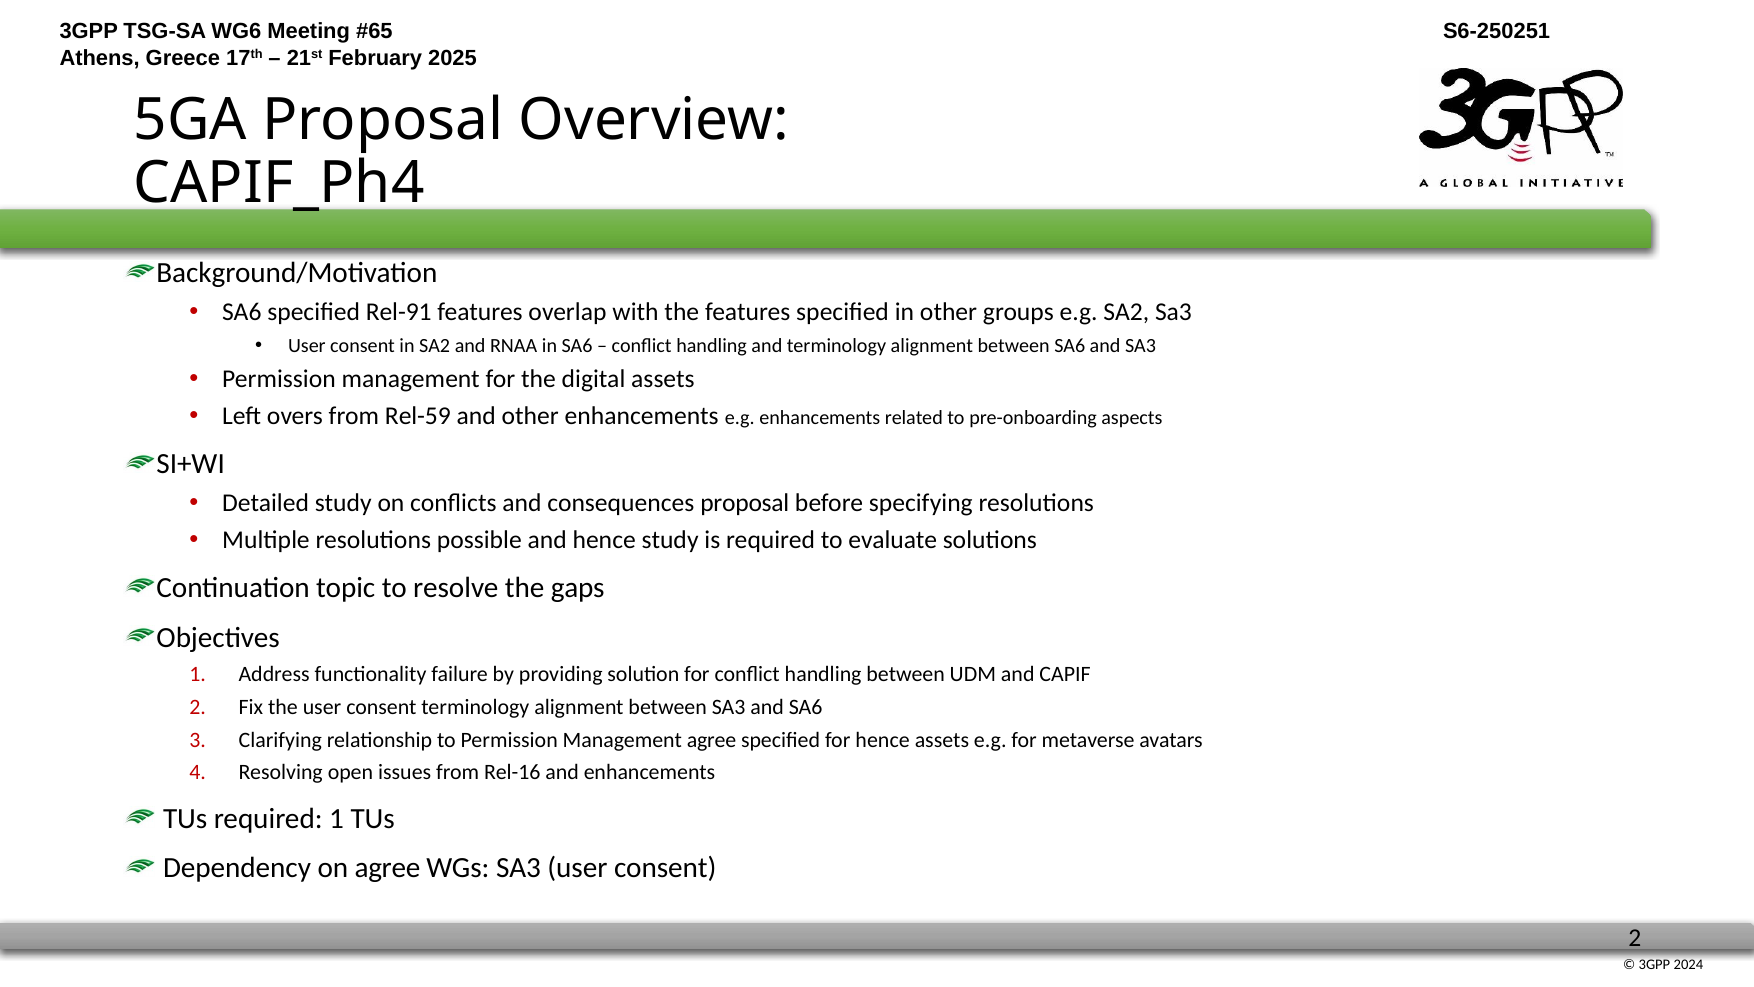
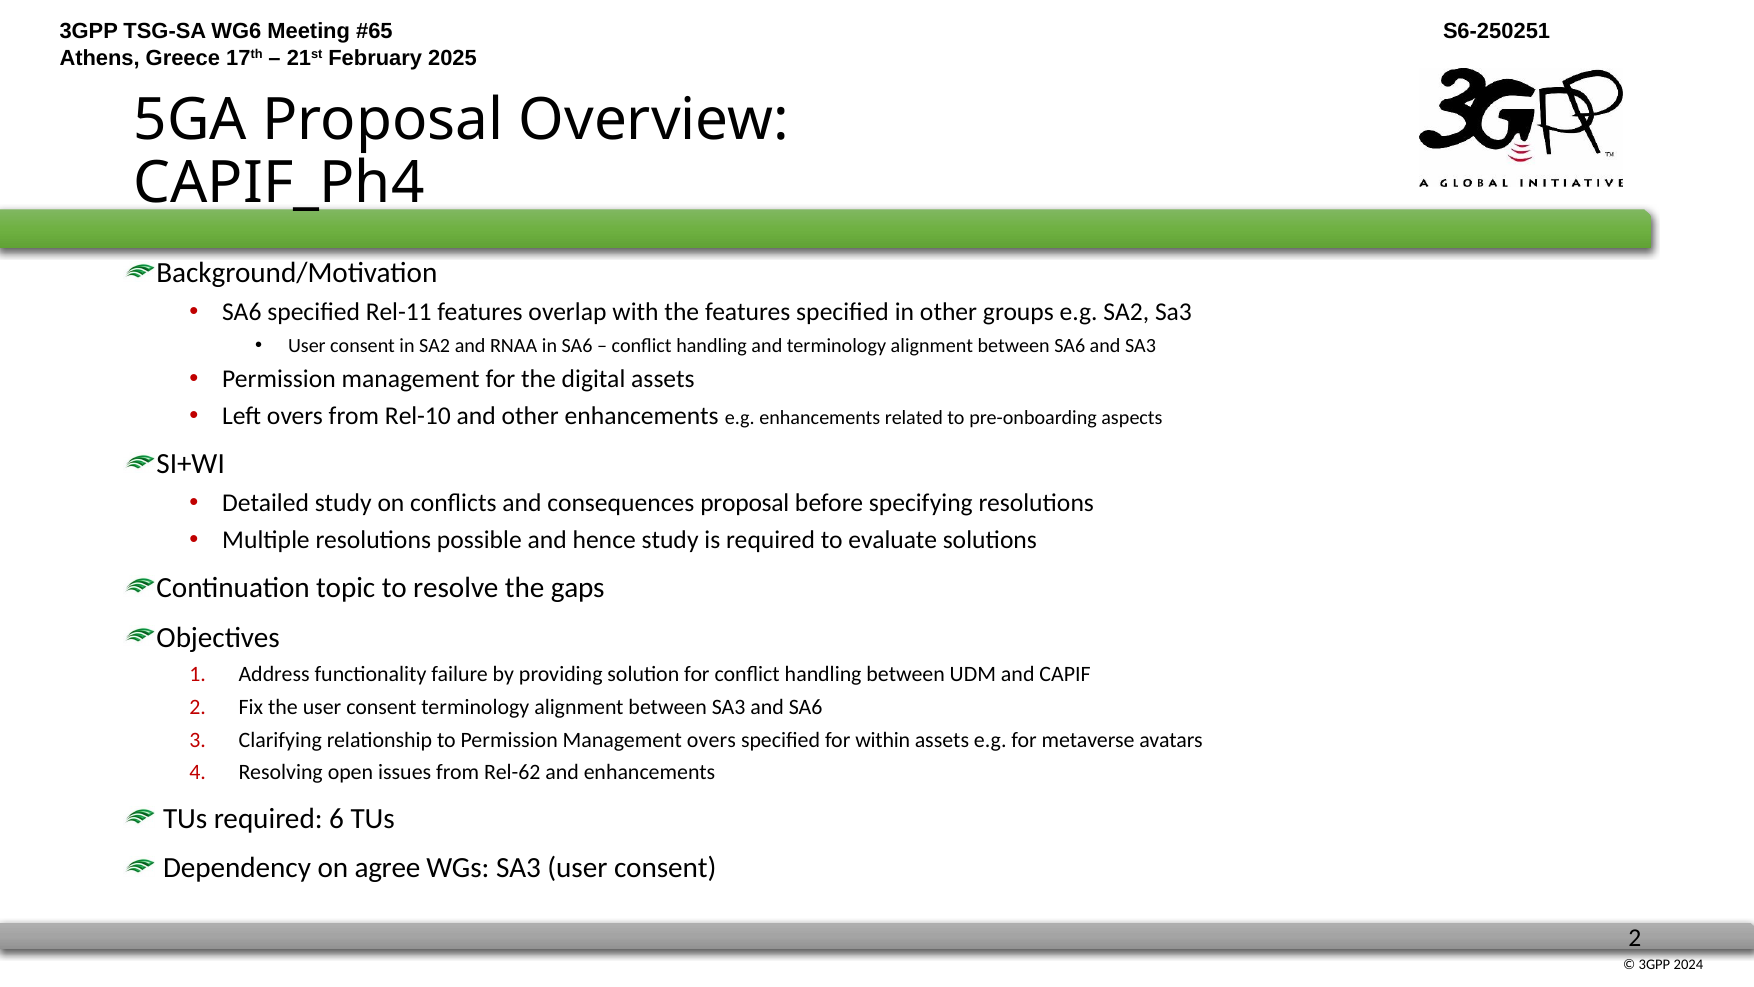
Rel-91: Rel-91 -> Rel-11
Rel-59: Rel-59 -> Rel-10
Management agree: agree -> overs
for hence: hence -> within
Rel-16: Rel-16 -> Rel-62
required 1: 1 -> 6
